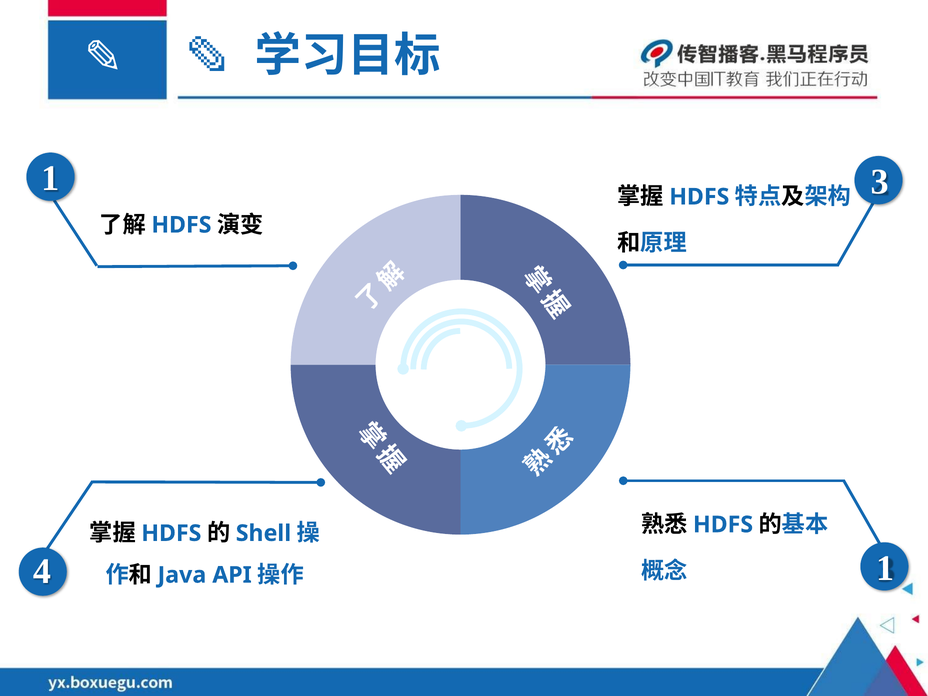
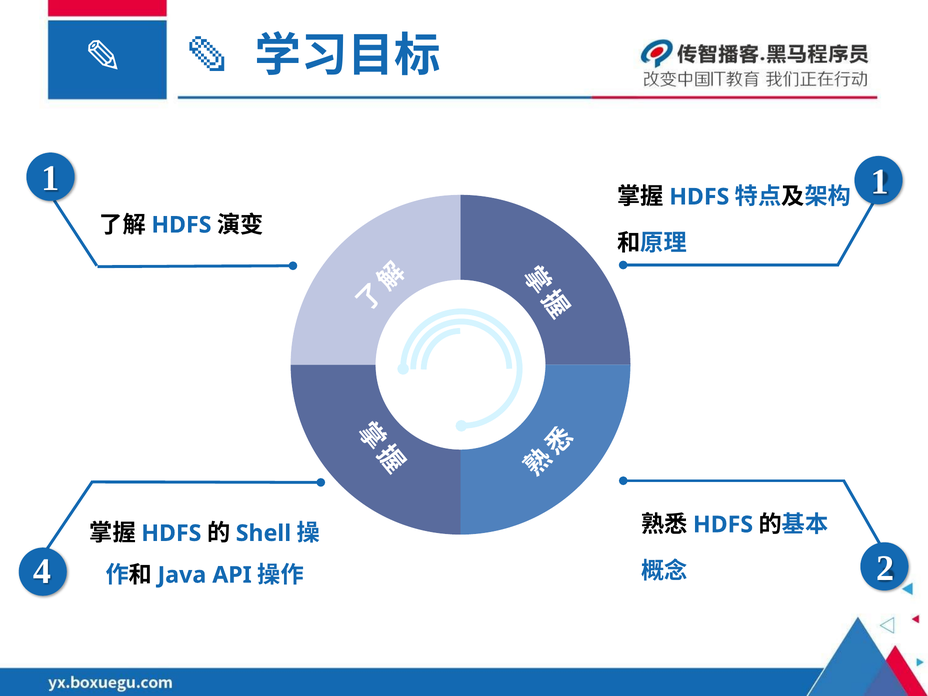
1 3: 3 -> 1
1 at (885, 568): 1 -> 2
